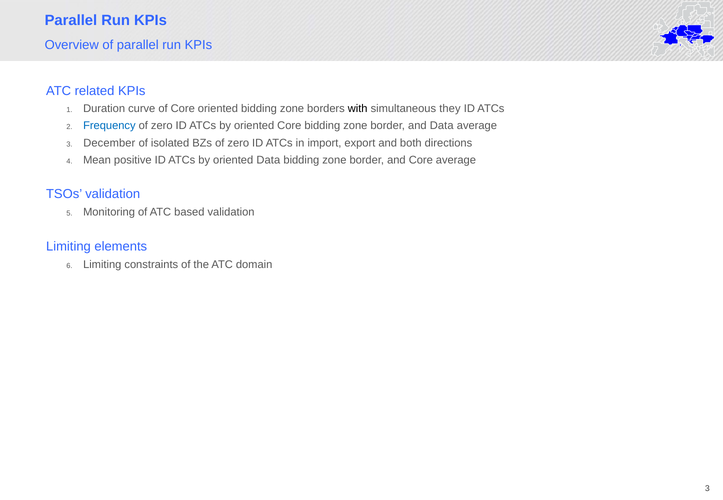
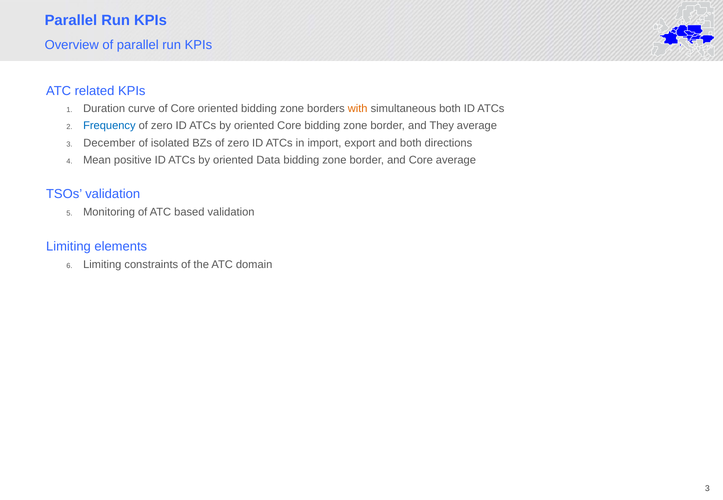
with colour: black -> orange
simultaneous they: they -> both
and Data: Data -> They
